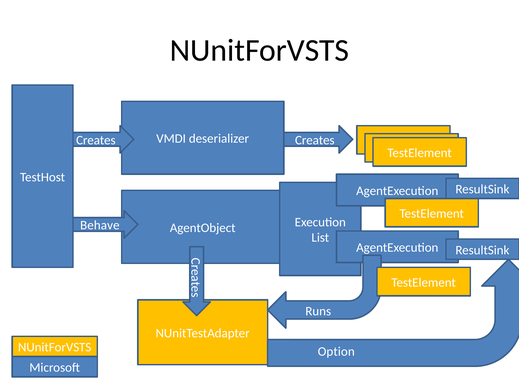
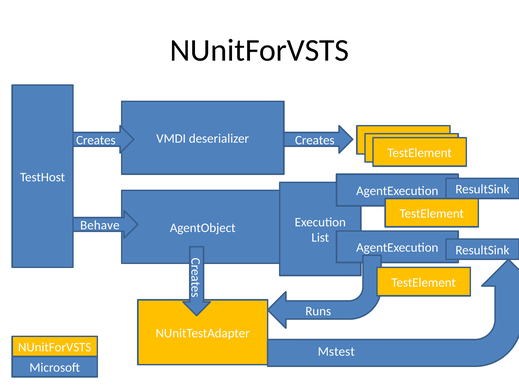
Option: Option -> Mstest
